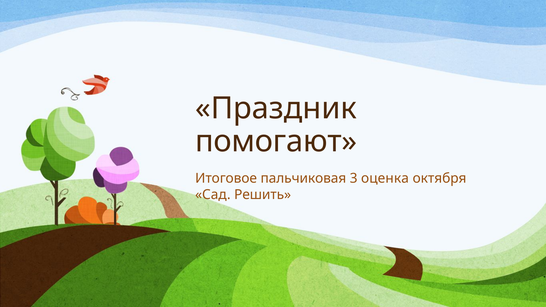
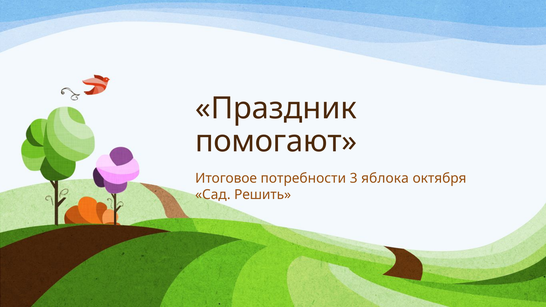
пальчиковая: пальчиковая -> потребности
оценка: оценка -> яблока
